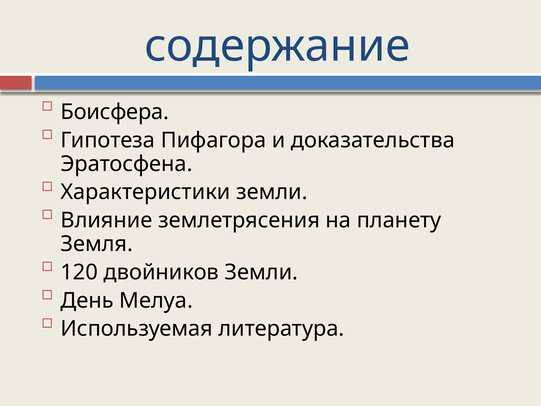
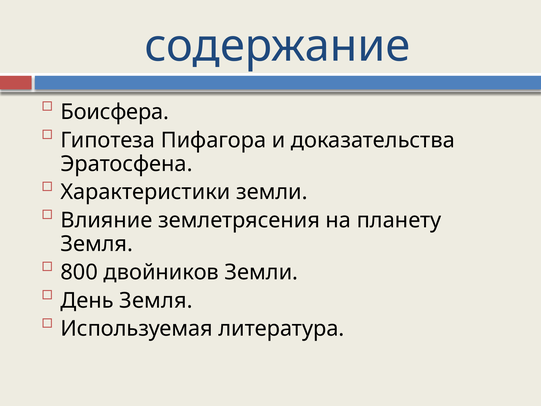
120: 120 -> 800
День Мелуа: Мелуа -> Земля
